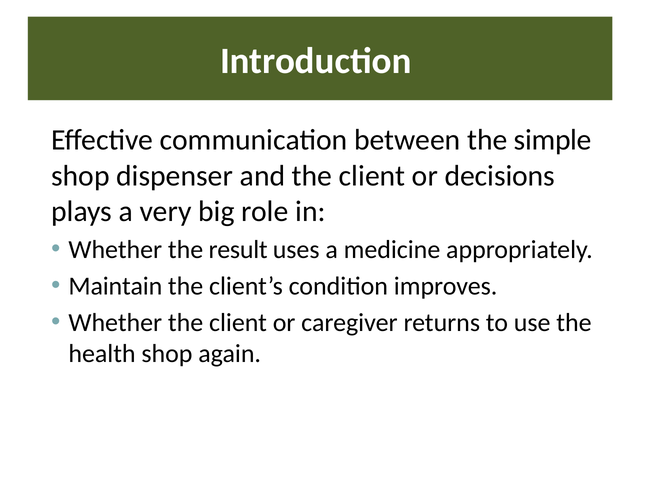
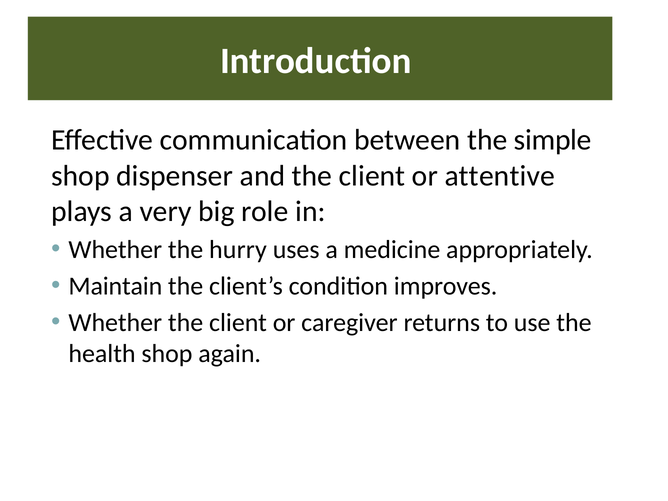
decisions: decisions -> attentive
result: result -> hurry
